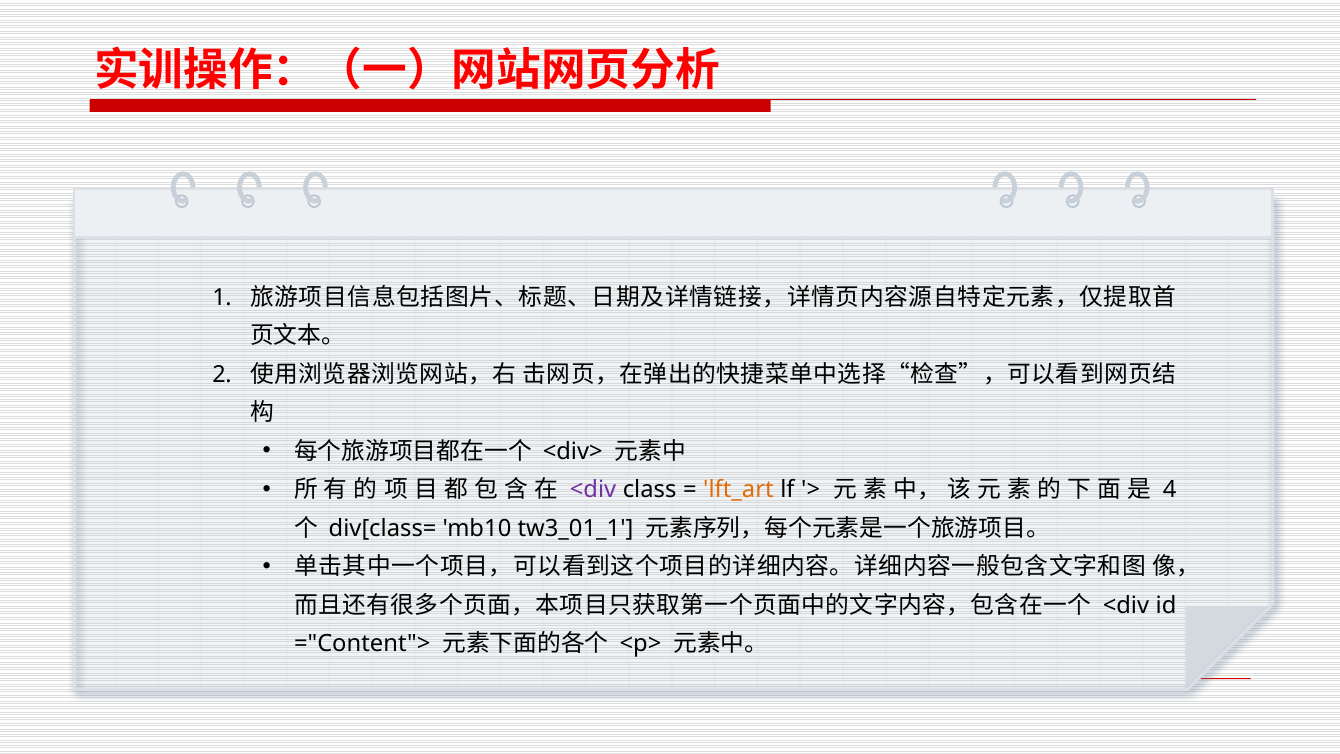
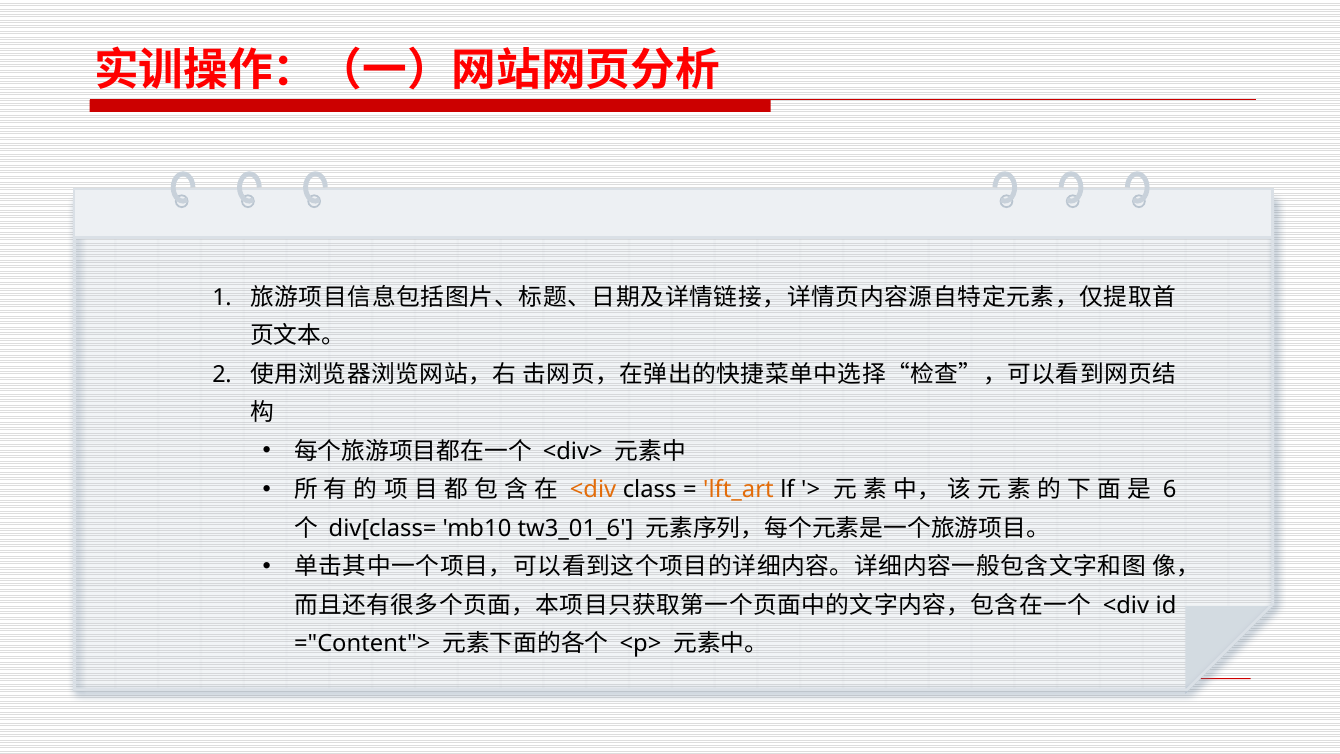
<div at (593, 490) colour: purple -> orange
4: 4 -> 6
tw3_01_1: tw3_01_1 -> tw3_01_6
